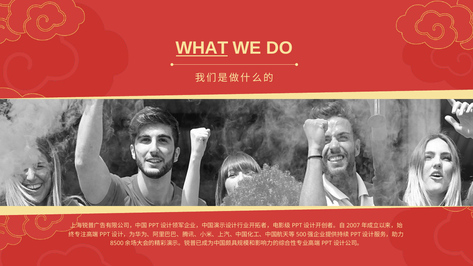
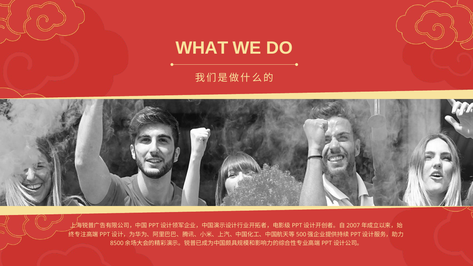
WHAT underline: present -> none
